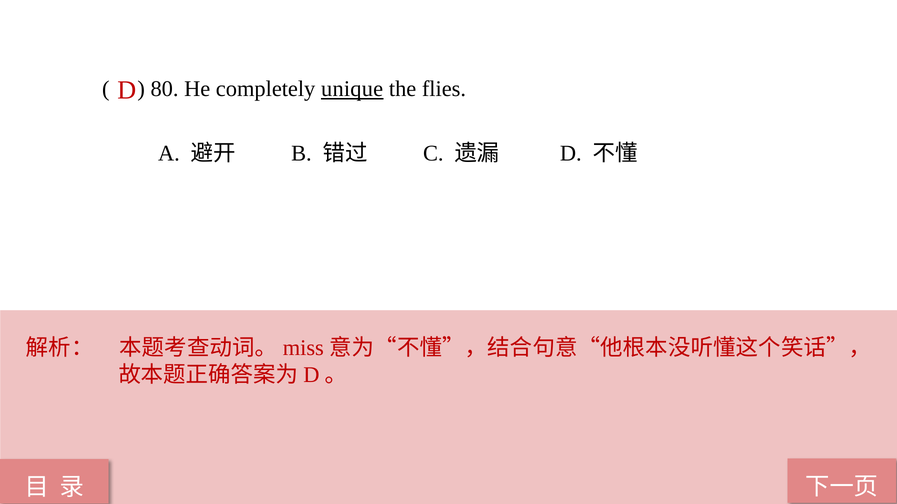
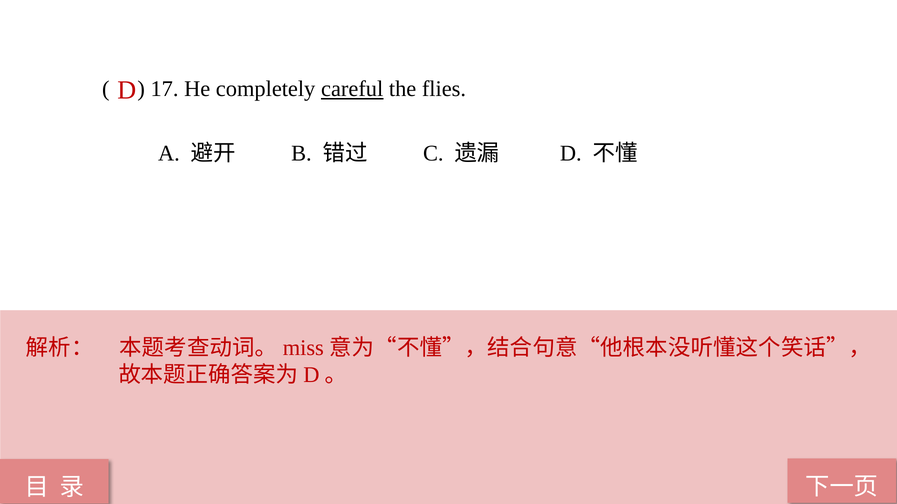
80: 80 -> 17
unique: unique -> careful
